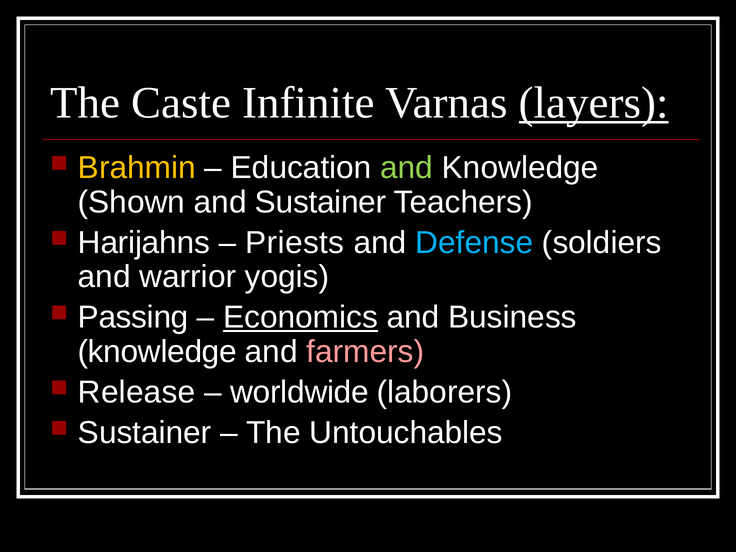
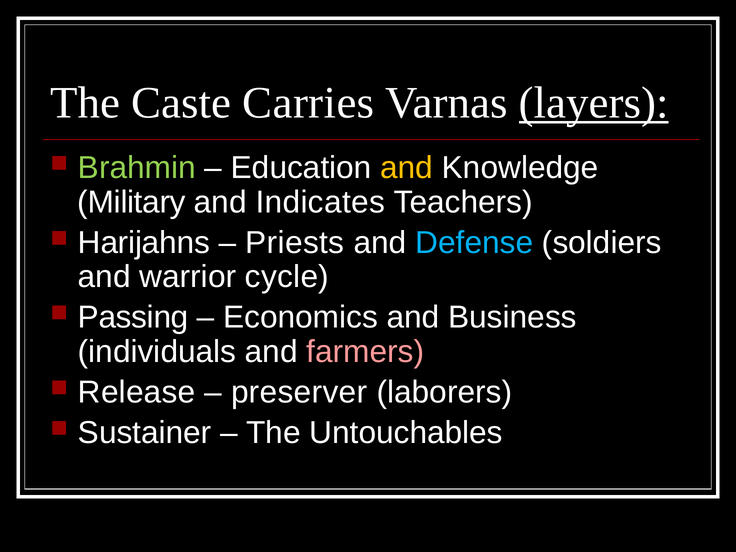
Infinite: Infinite -> Carries
Brahmin colour: yellow -> light green
and at (407, 168) colour: light green -> yellow
Shown: Shown -> Military
and Sustainer: Sustainer -> Indicates
yogis: yogis -> cycle
Economics underline: present -> none
knowledge at (157, 352): knowledge -> individuals
worldwide: worldwide -> preserver
